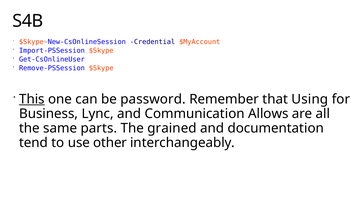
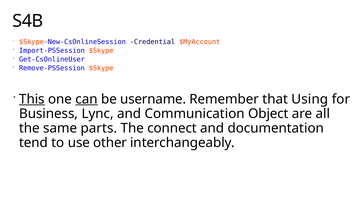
can underline: none -> present
password: password -> username
Allows: Allows -> Object
grained: grained -> connect
